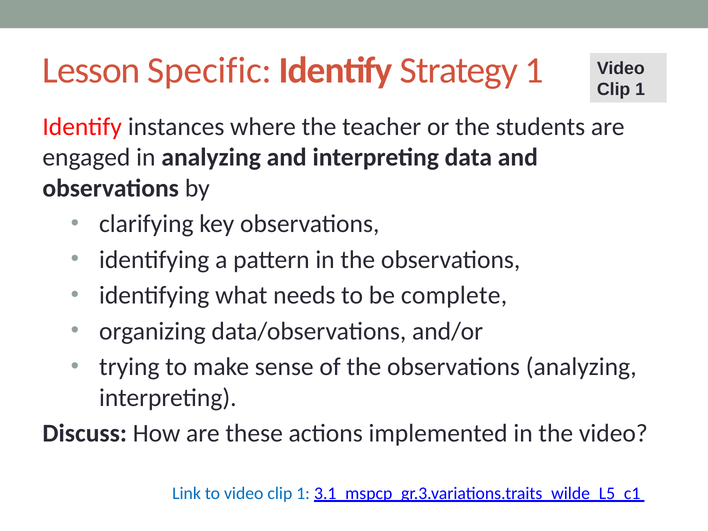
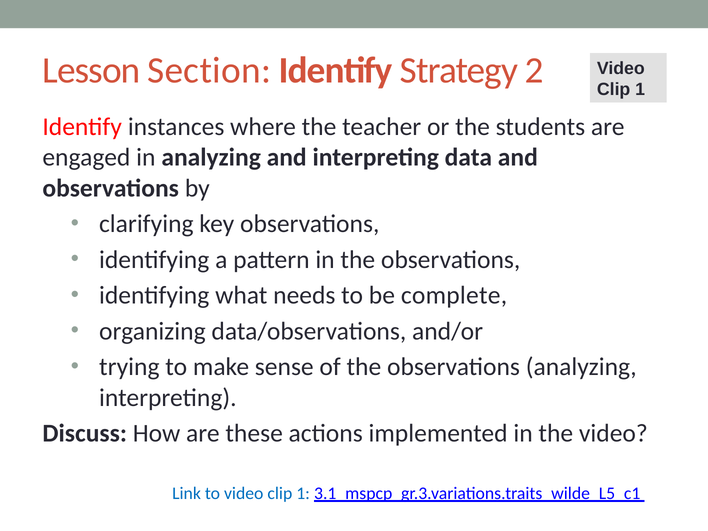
Specific: Specific -> Section
Strategy 1: 1 -> 2
